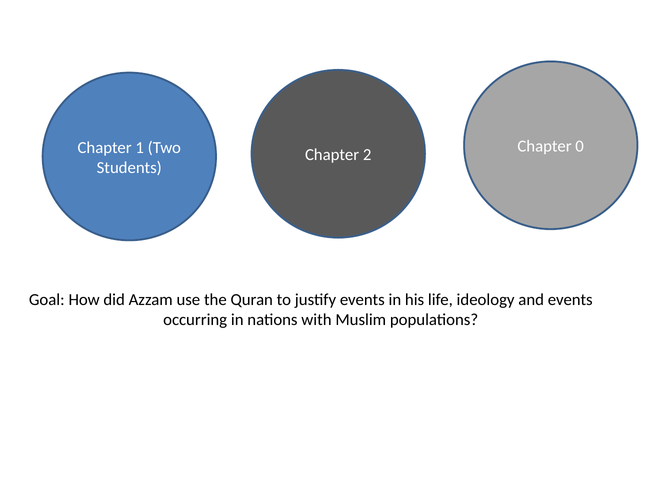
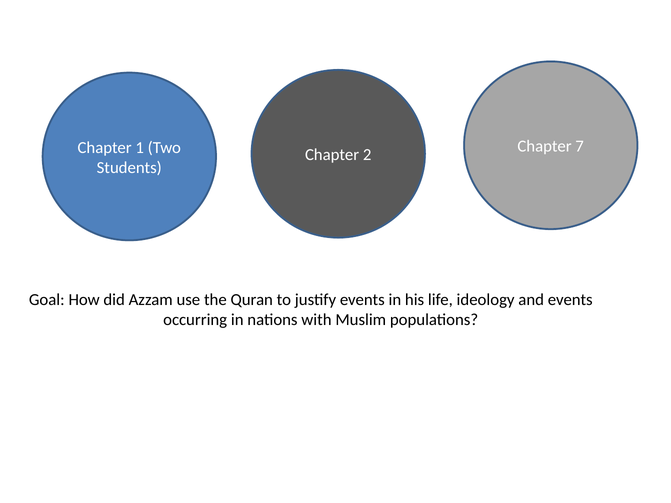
0: 0 -> 7
